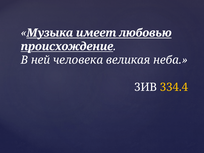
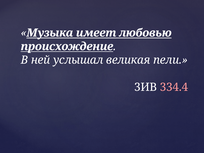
человека: человека -> услышал
неба: неба -> пели
334.4 colour: yellow -> pink
